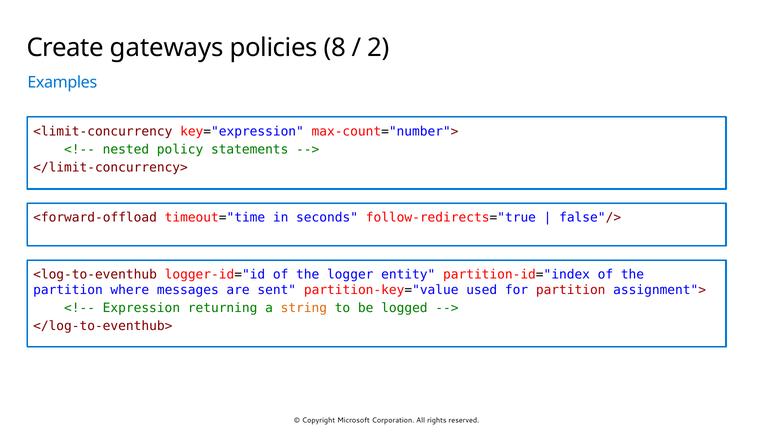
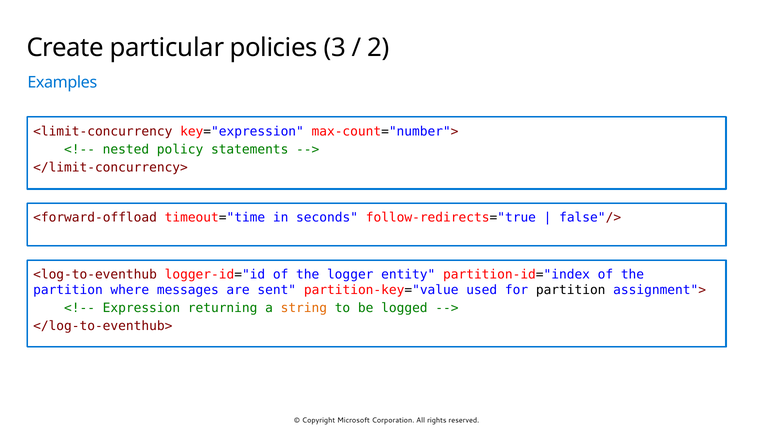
gateways: gateways -> particular
8: 8 -> 3
partition at (571, 290) colour: red -> black
